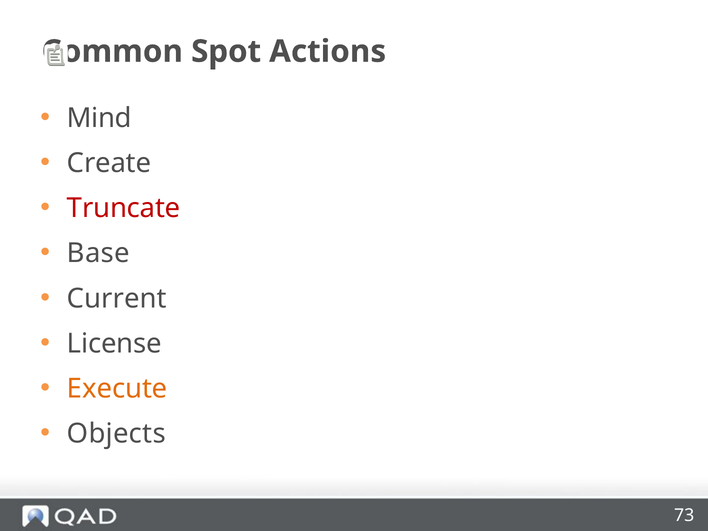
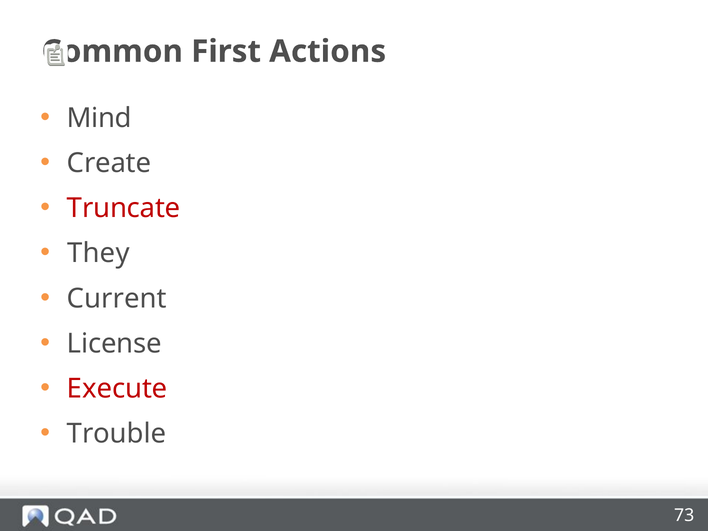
Spot: Spot -> First
Base: Base -> They
Execute colour: orange -> red
Objects: Objects -> Trouble
